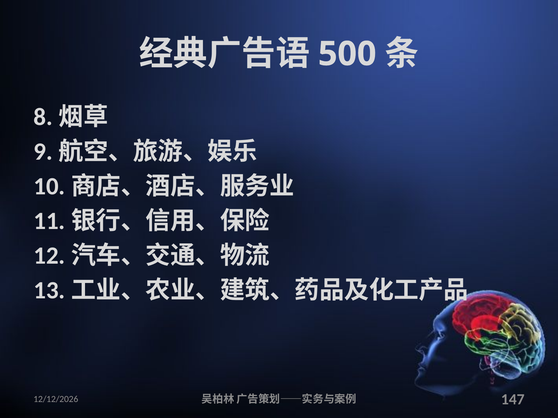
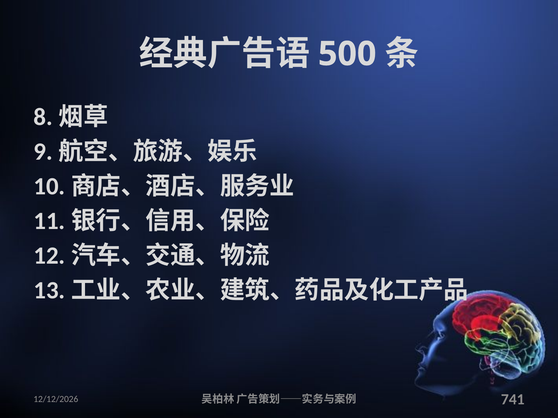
147: 147 -> 741
